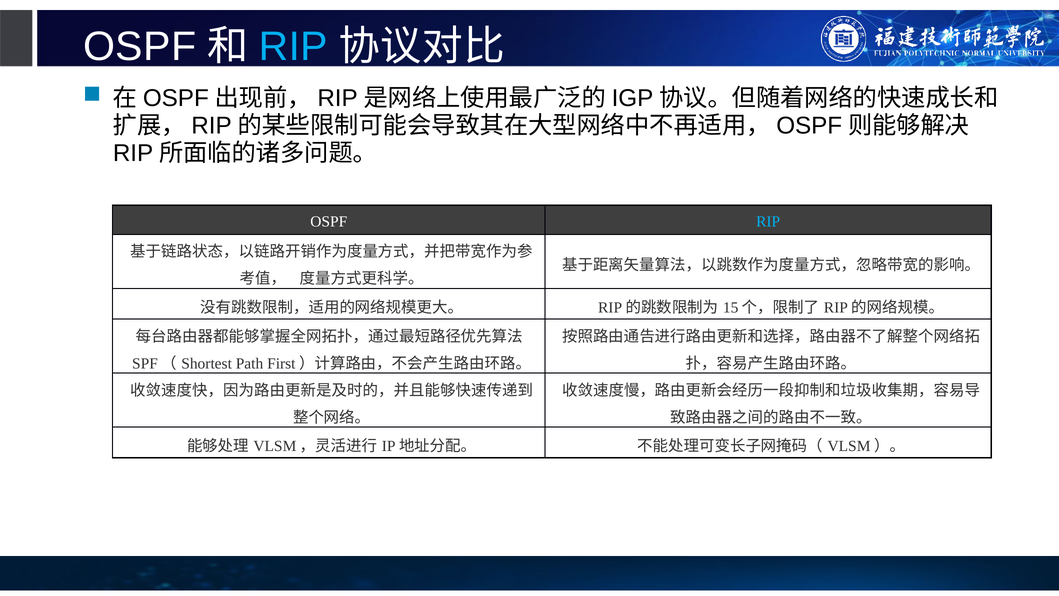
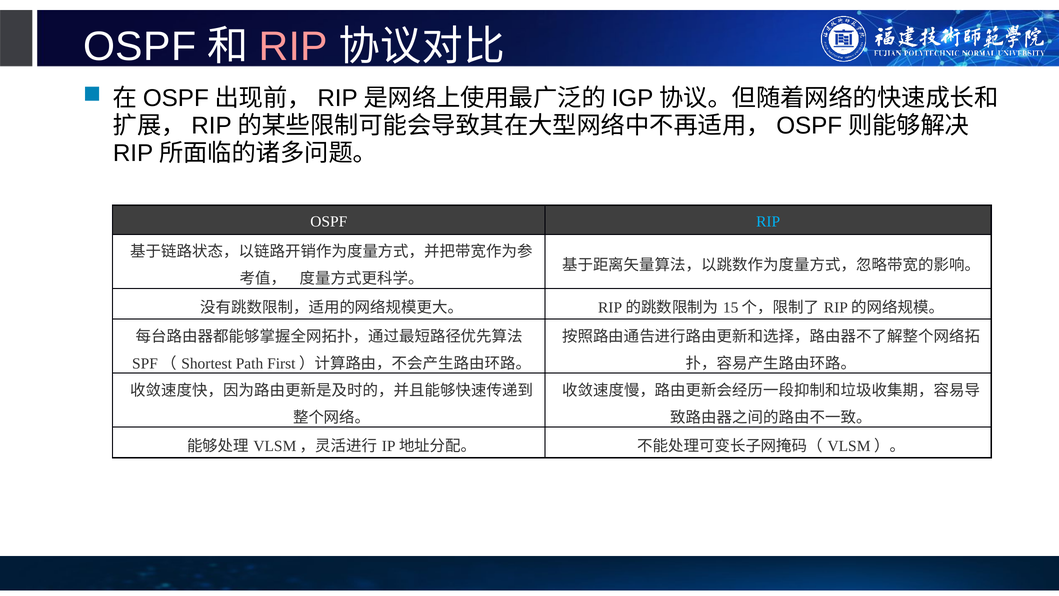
RIP at (293, 47) colour: light blue -> pink
